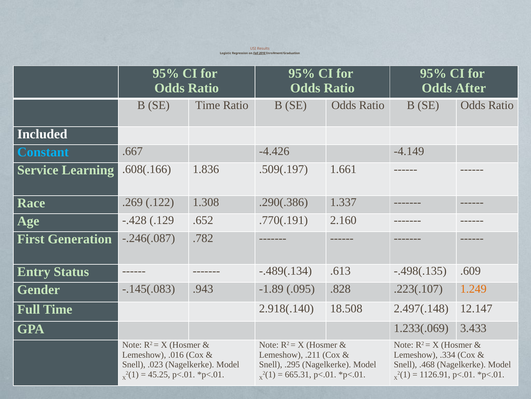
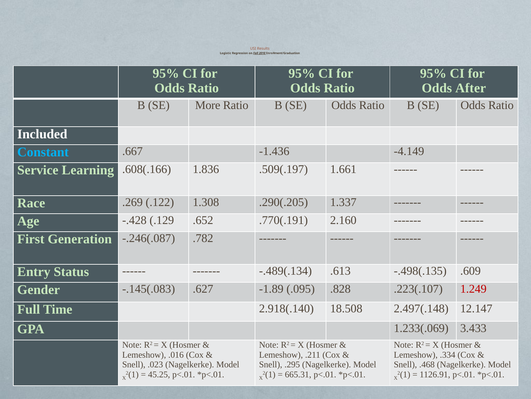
SE Time: Time -> More
-4.426: -4.426 -> -1.436
.290(.386: .290(.386 -> .290(.205
.943: .943 -> .627
1.249 colour: orange -> red
